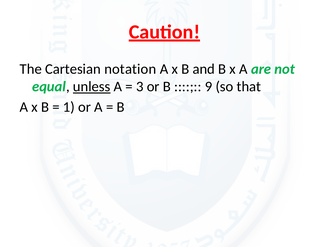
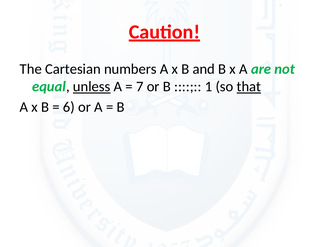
notation: notation -> numbers
3: 3 -> 7
9: 9 -> 1
that underline: none -> present
1: 1 -> 6
